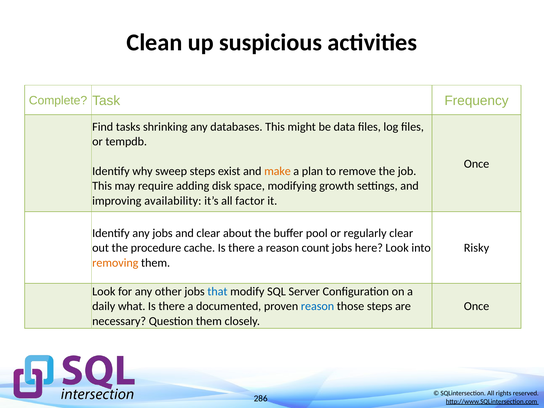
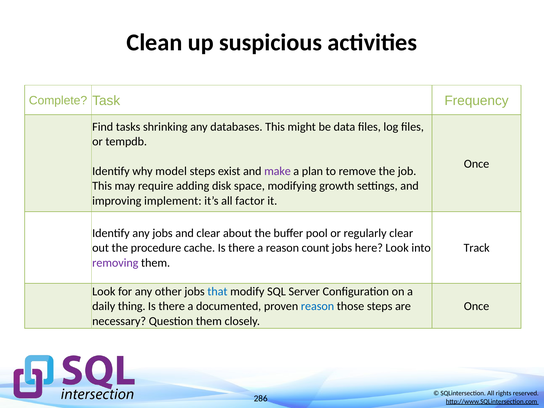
sweep: sweep -> model
make colour: orange -> purple
availability: availability -> implement
Risky: Risky -> Track
removing colour: orange -> purple
what: what -> thing
